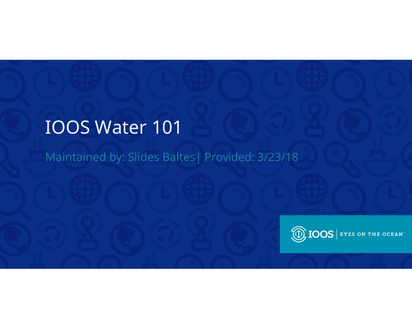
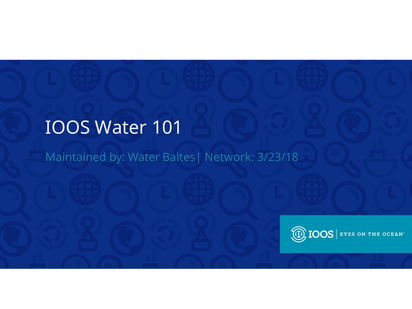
by Slides: Slides -> Water
Provided: Provided -> Network
